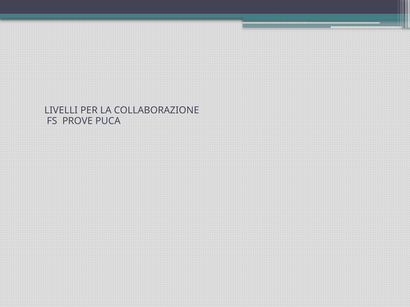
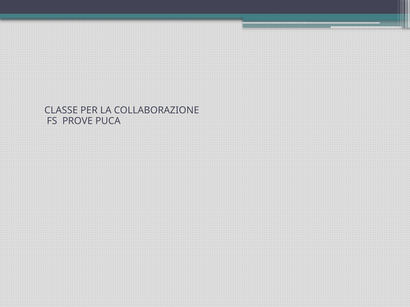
LIVELLI: LIVELLI -> CLASSE
